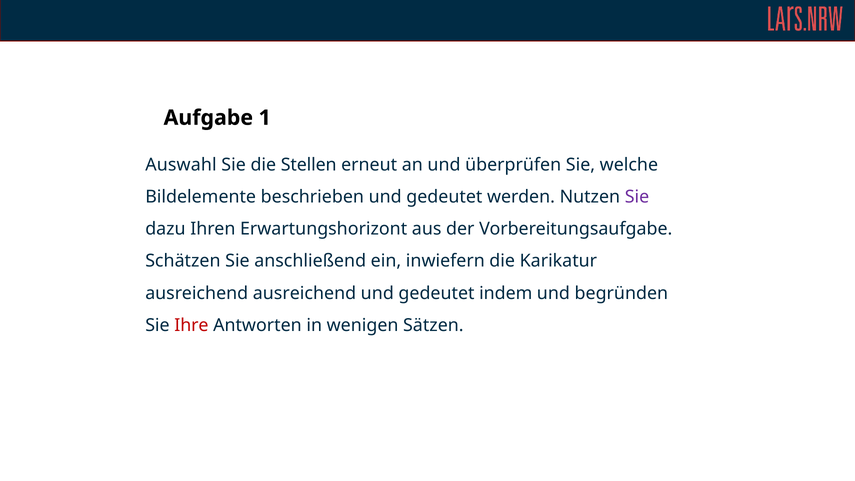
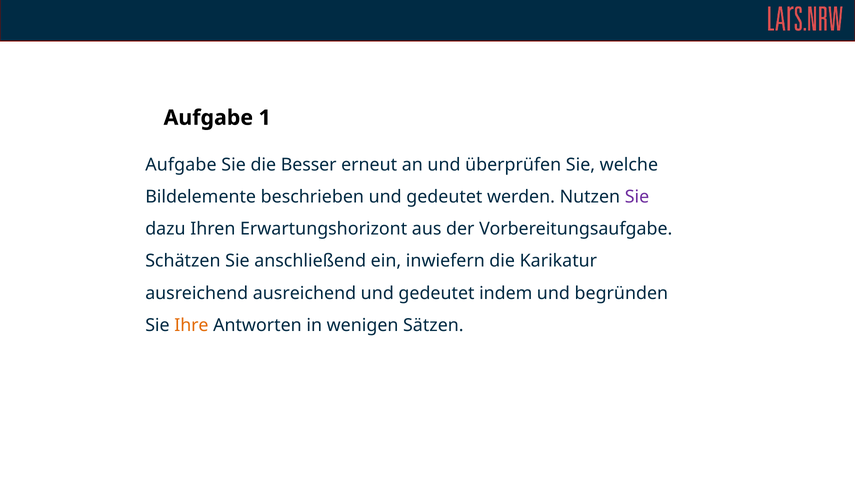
Auswahl at (181, 165): Auswahl -> Aufgabe
Stellen: Stellen -> Besser
Ihre colour: red -> orange
